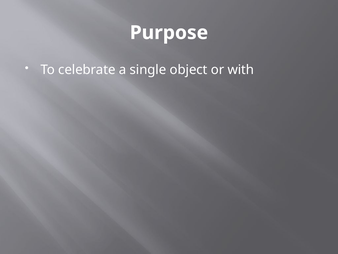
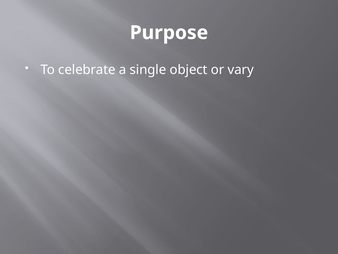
with: with -> vary
